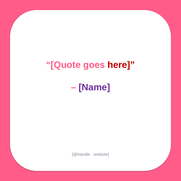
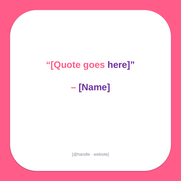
here colour: red -> purple
